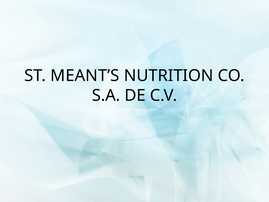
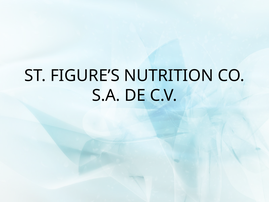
MEANT’S: MEANT’S -> FIGURE’S
